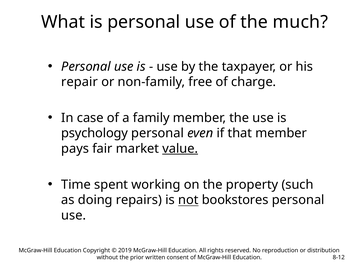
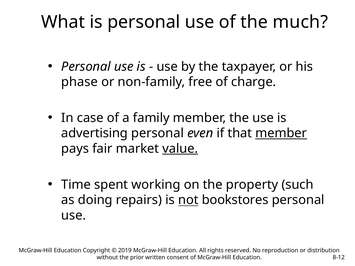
repair: repair -> phase
psychology: psychology -> advertising
member at (281, 133) underline: none -> present
